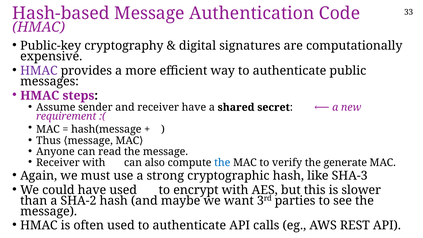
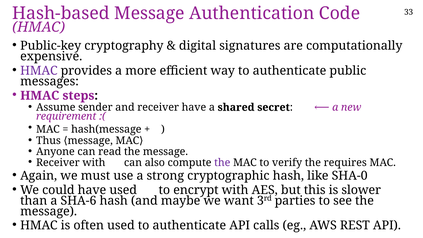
the at (222, 163) colour: blue -> purple
generate: generate -> requires
SHA-3: SHA-3 -> SHA-0
SHA-2: SHA-2 -> SHA-6
